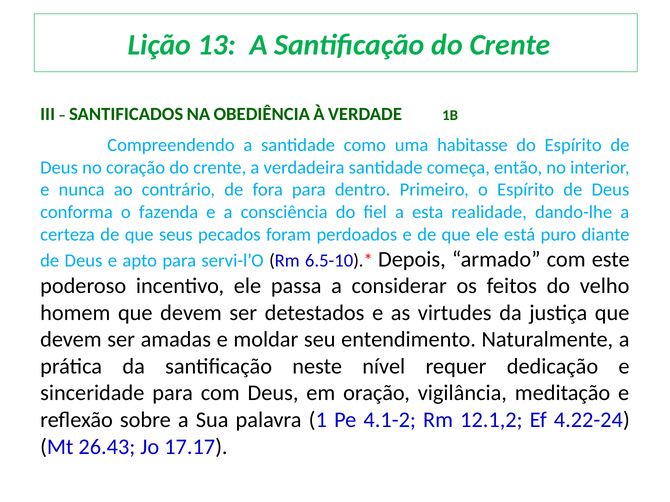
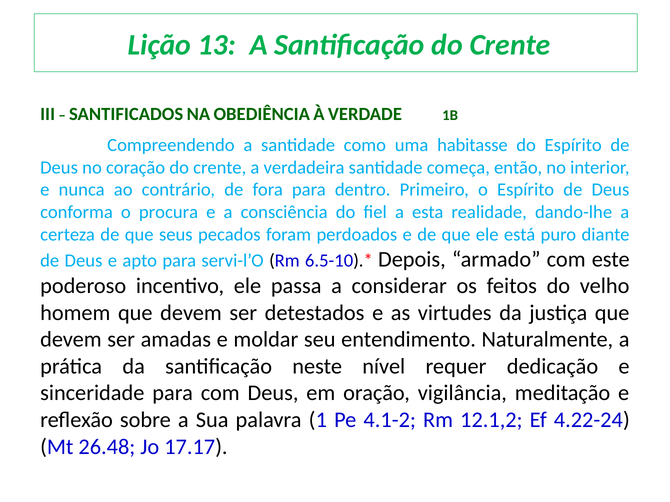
fazenda: fazenda -> procura
26.43: 26.43 -> 26.48
